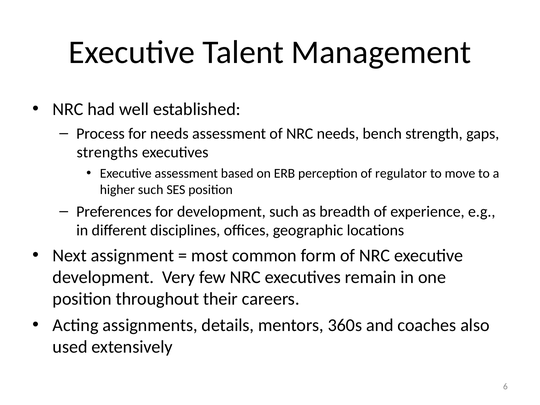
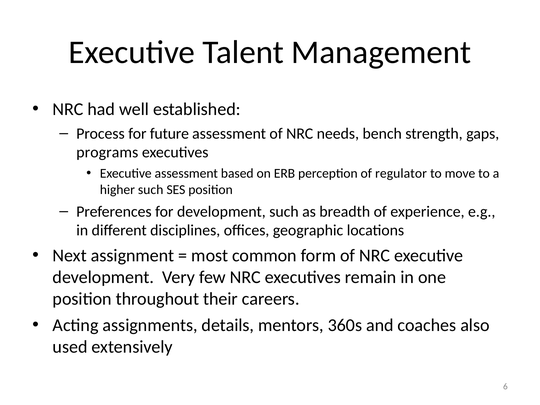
for needs: needs -> future
strengths: strengths -> programs
